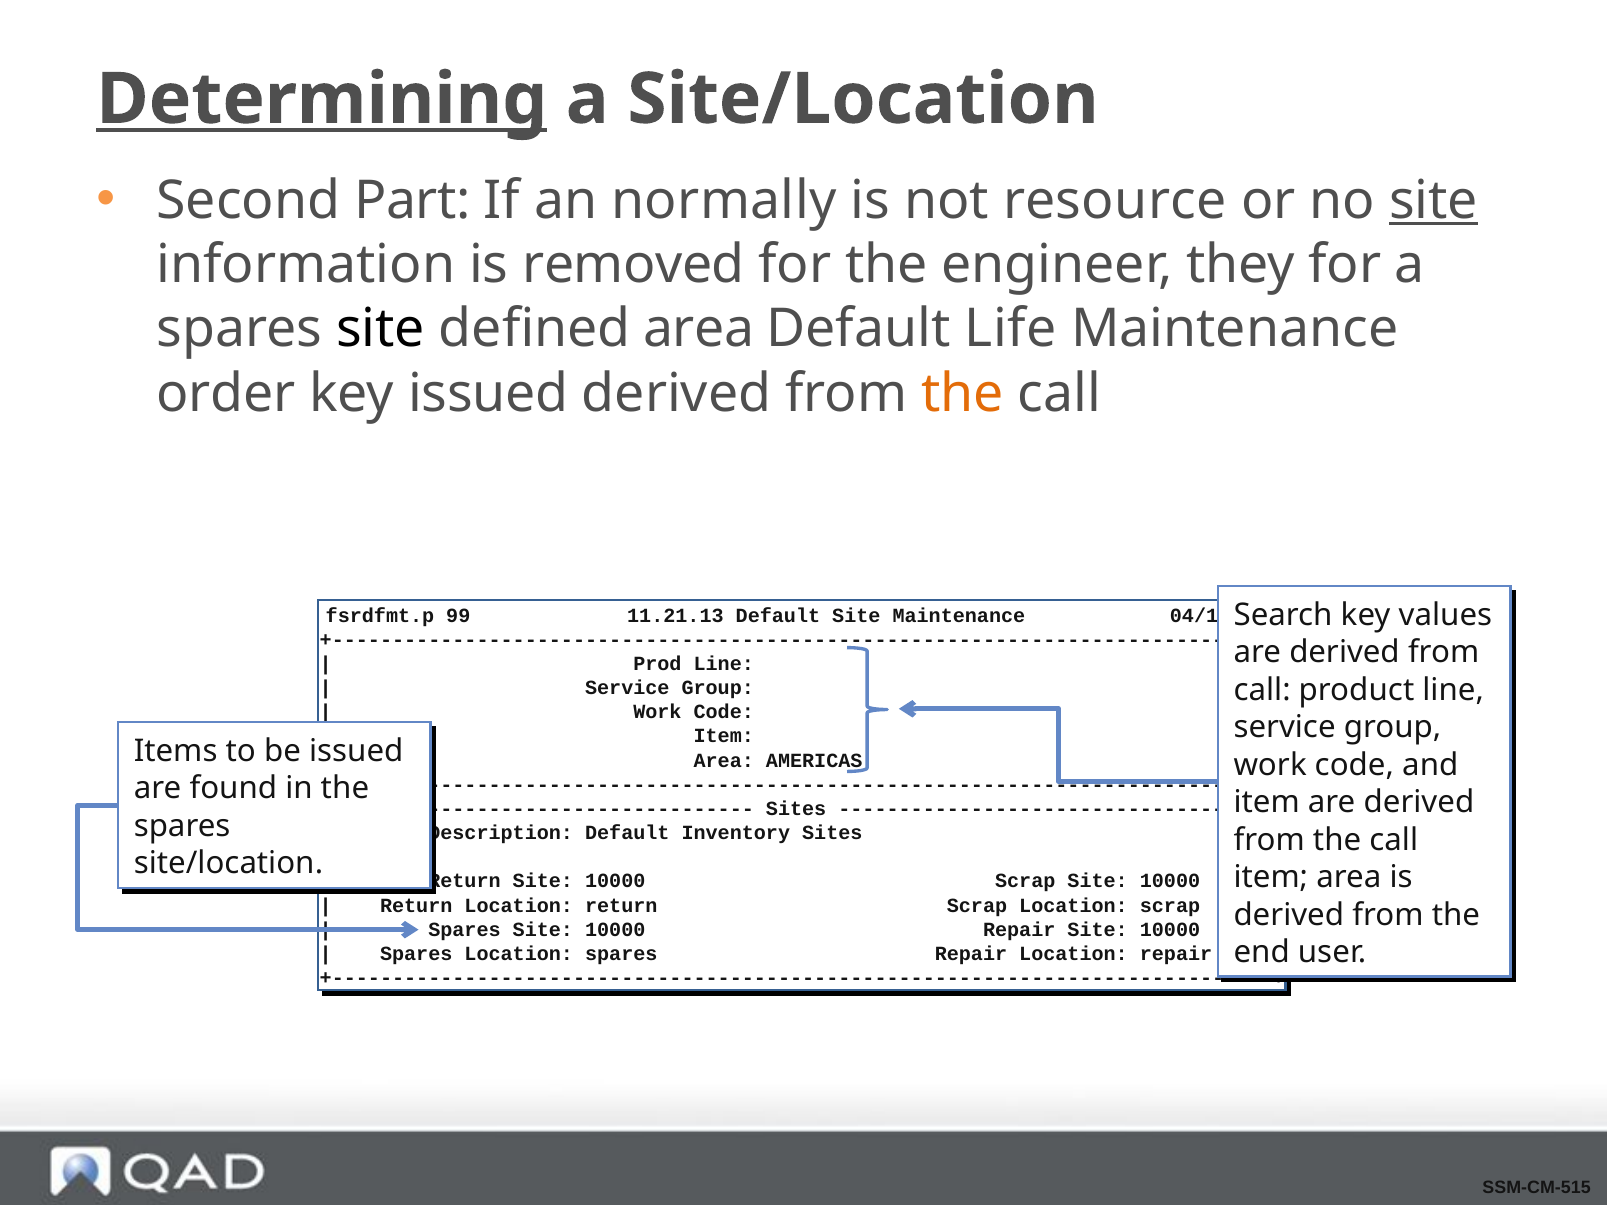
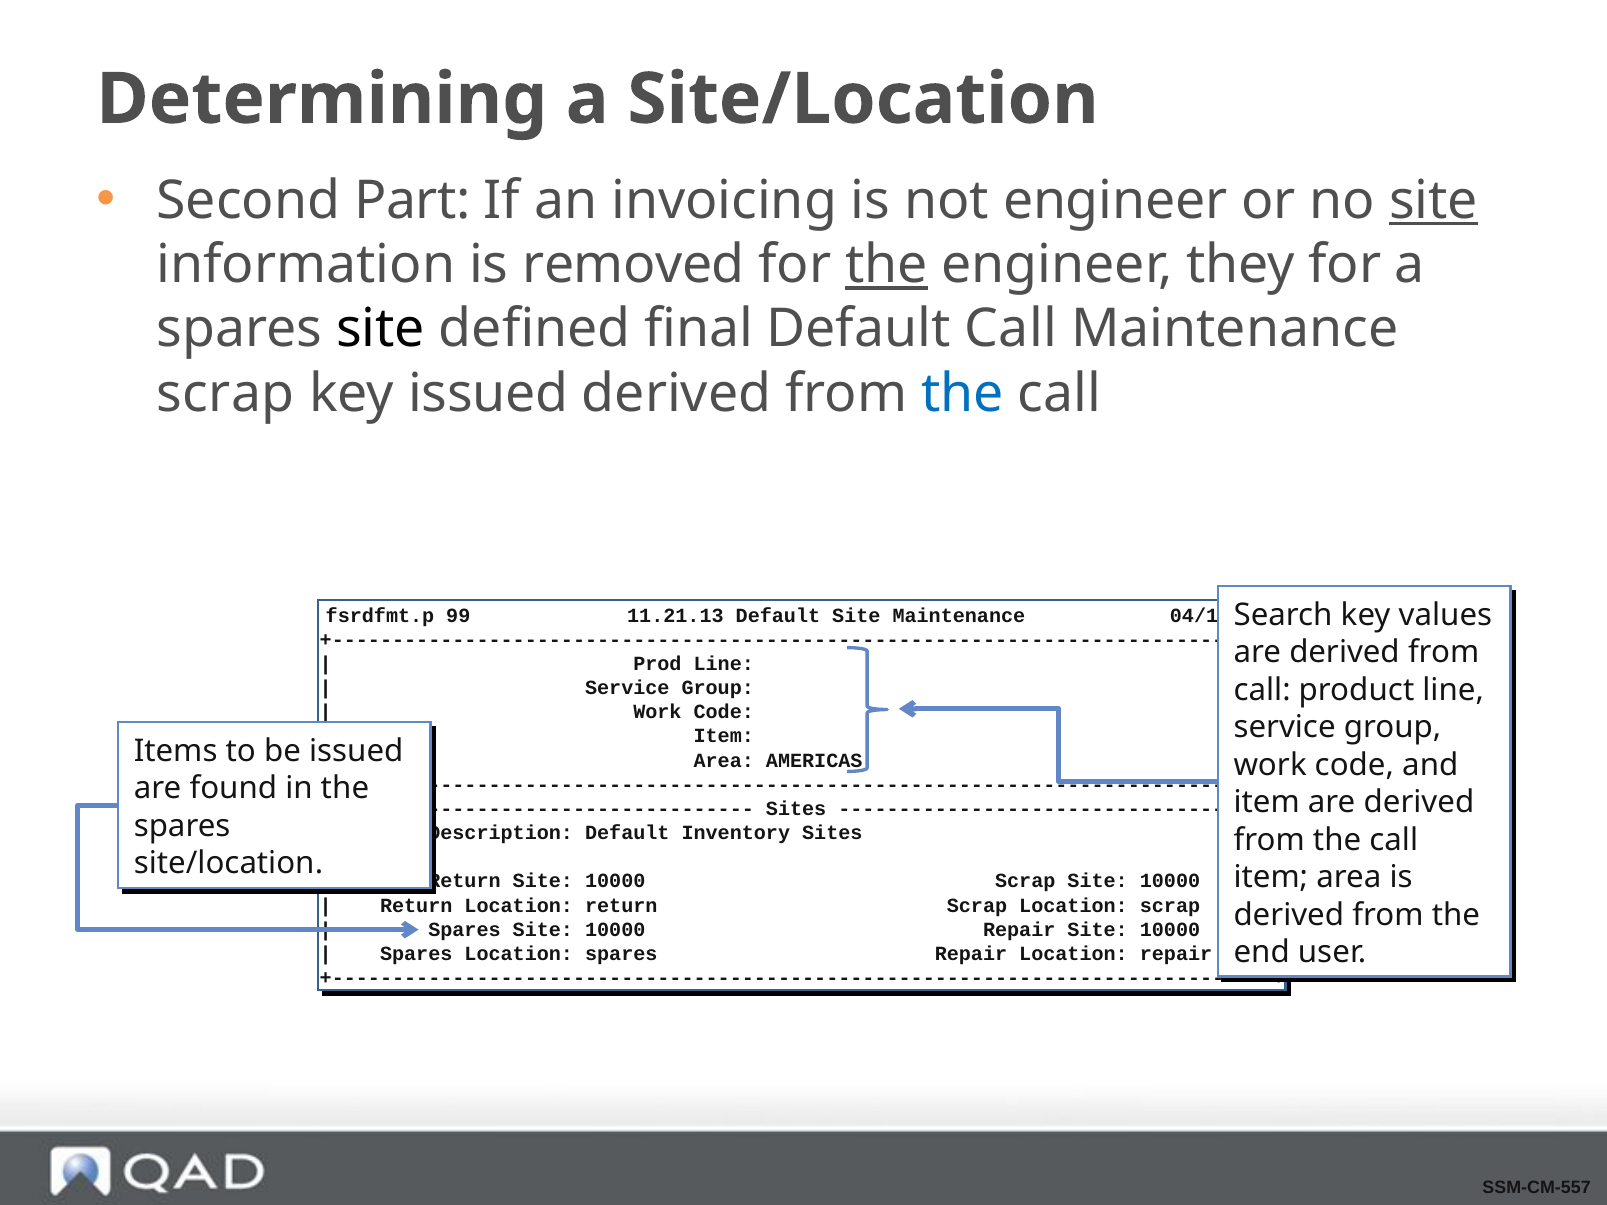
Determining underline: present -> none
normally: normally -> invoicing
not resource: resource -> engineer
the at (886, 265) underline: none -> present
defined area: area -> final
Default Life: Life -> Call
order at (226, 393): order -> scrap
the at (962, 393) colour: orange -> blue
SSM-CM-515: SSM-CM-515 -> SSM-CM-557
